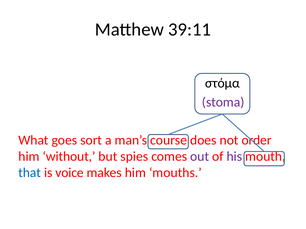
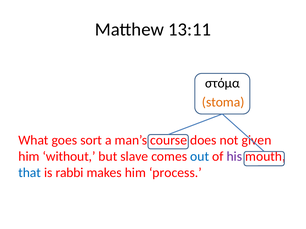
39:11: 39:11 -> 13:11
stoma colour: purple -> orange
order: order -> given
spies: spies -> slave
out colour: purple -> blue
voice: voice -> rabbi
mouths: mouths -> process
